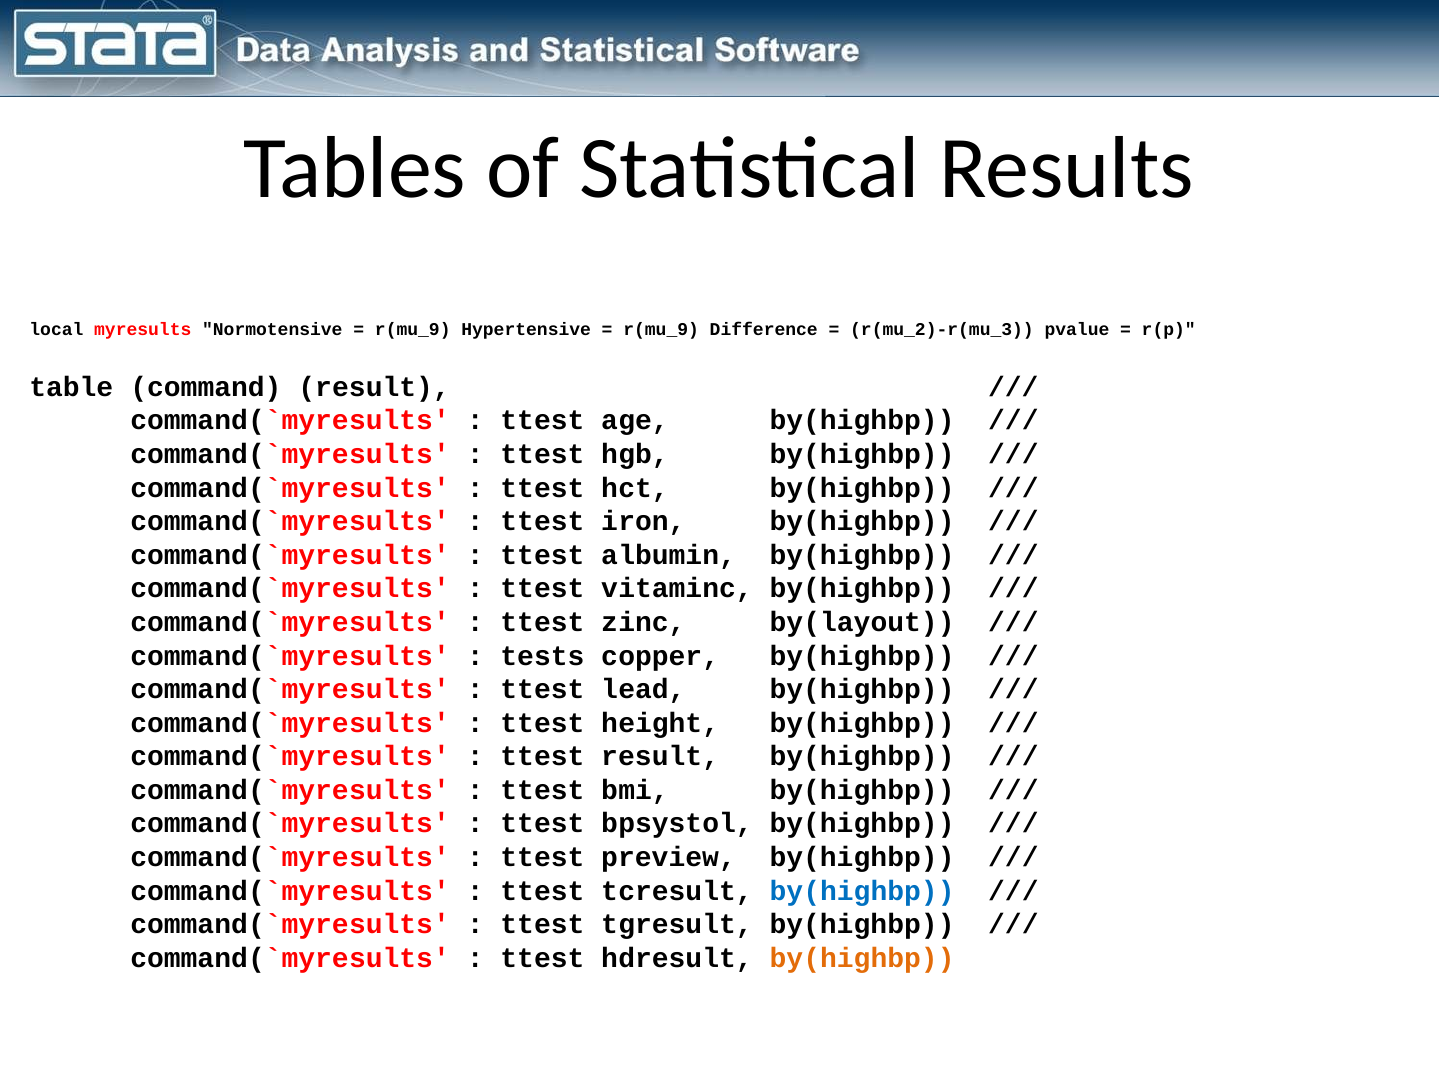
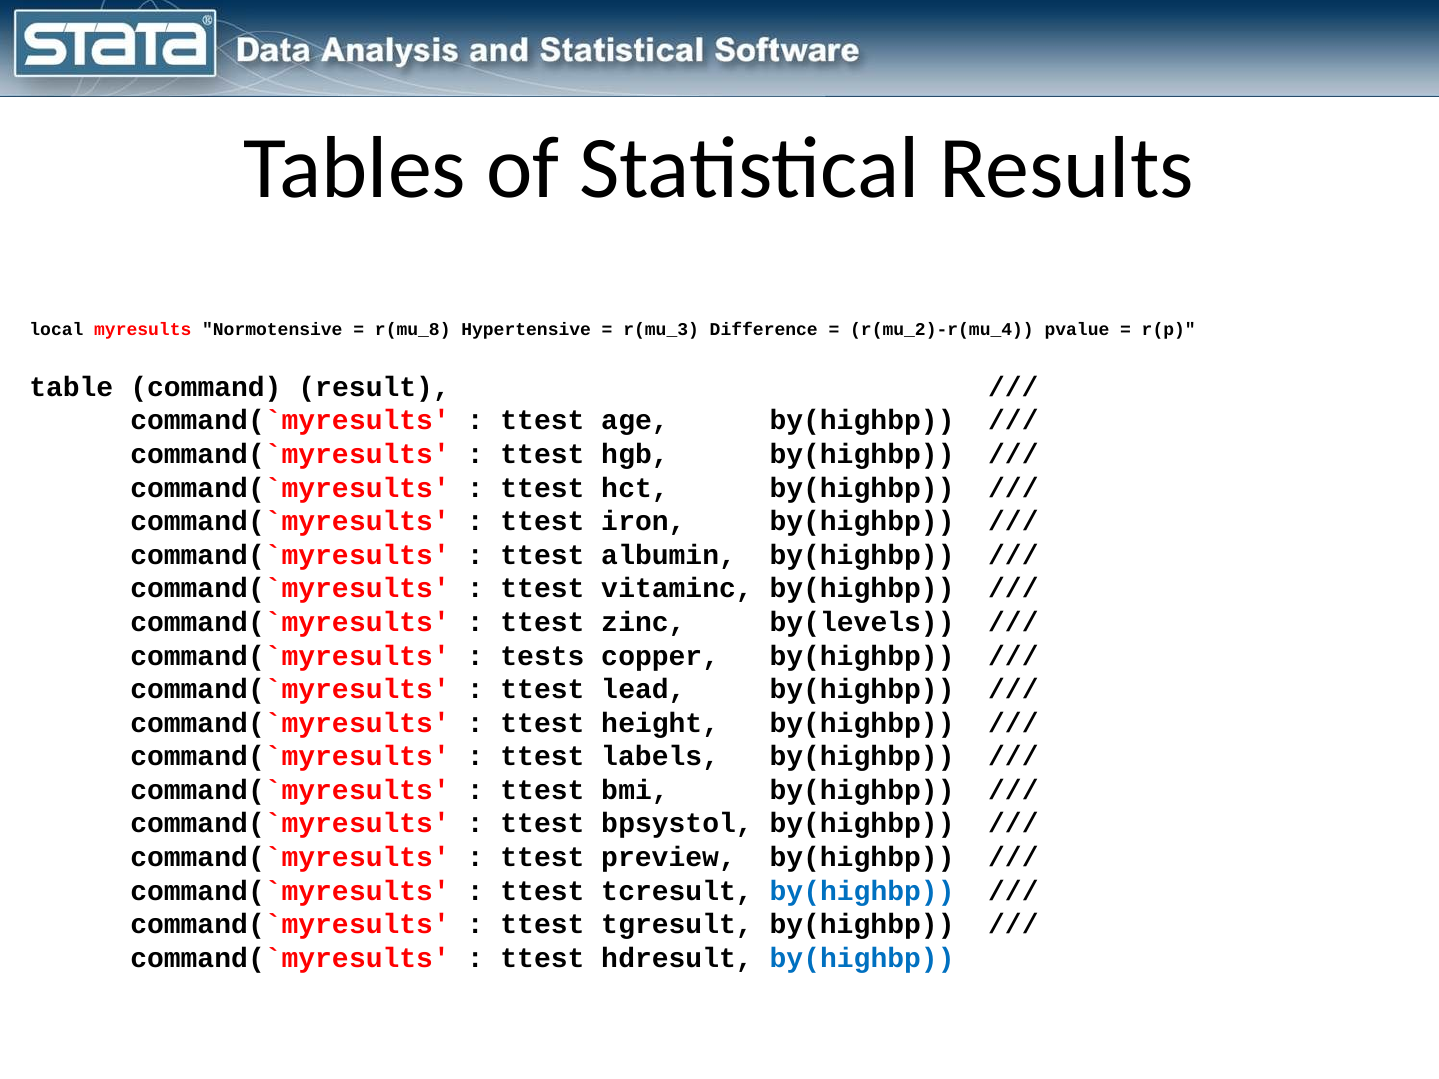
r(mu_9 at (413, 330): r(mu_9 -> r(mu_8
r(mu_9 at (661, 330): r(mu_9 -> r(mu_3
r(mu_2)-r(mu_3: r(mu_2)-r(mu_3 -> r(mu_2)-r(mu_4
by(layout: by(layout -> by(levels
ttest result: result -> labels
by(highbp at (862, 958) colour: orange -> blue
